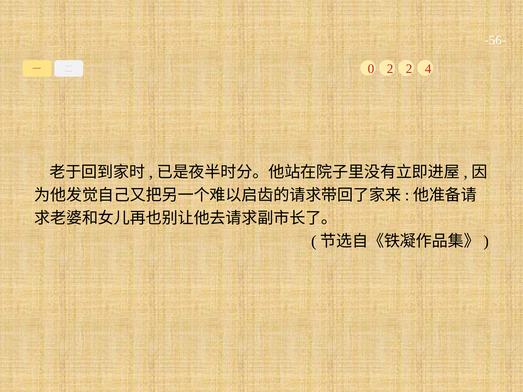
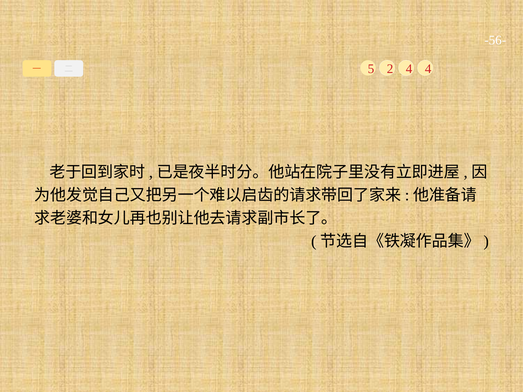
0: 0 -> 5
2 2: 2 -> 4
